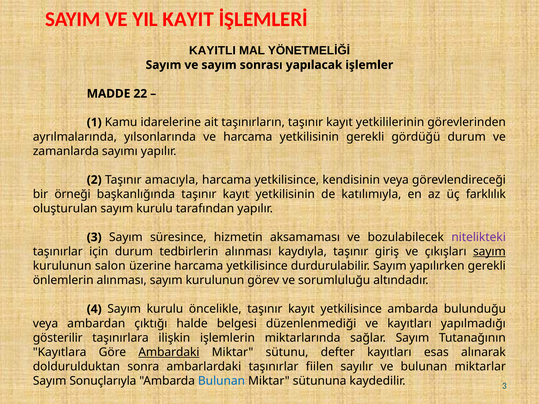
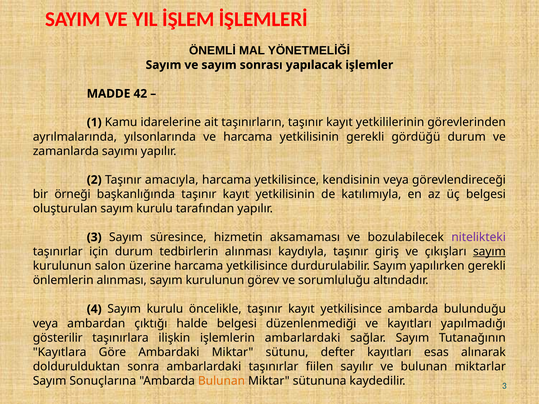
KAYIT: KAYIT -> İŞLEM
KAYITLI: KAYITLI -> ÖNEMLİ
22: 22 -> 42
üç farklılık: farklılık -> belgesi
işlemlerin miktarlarında: miktarlarında -> ambarlardaki
Ambardaki underline: present -> none
Sonuçlarıyla: Sonuçlarıyla -> Sonuçlarına
Bulunan at (221, 381) colour: blue -> orange
